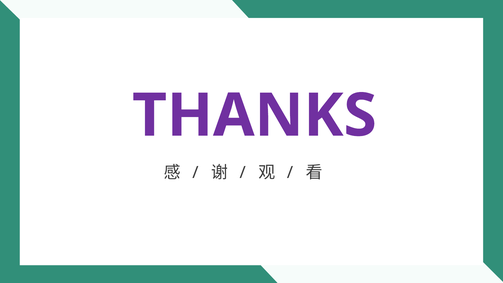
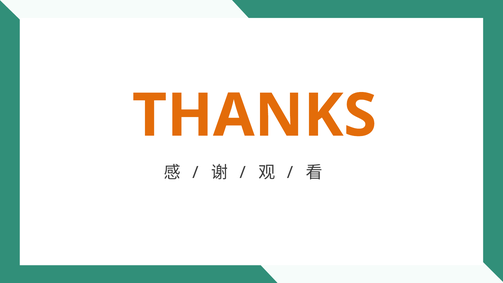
THANKS colour: purple -> orange
